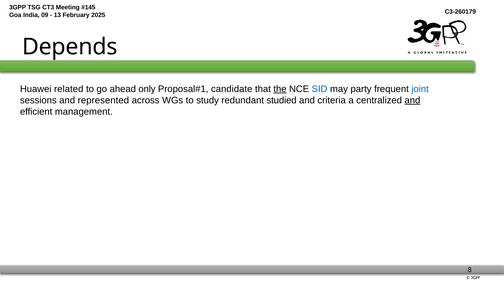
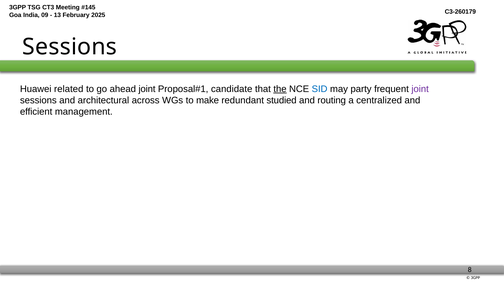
Depends at (70, 47): Depends -> Sessions
ahead only: only -> joint
joint at (420, 89) colour: blue -> purple
represented: represented -> architectural
study: study -> make
criteria: criteria -> routing
and at (412, 100) underline: present -> none
